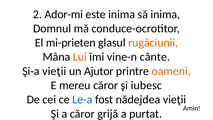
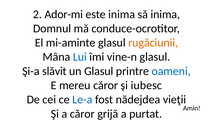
mi-prieten: mi-prieten -> mi-aminte
Lui colour: orange -> blue
vine-n cânte: cânte -> glasul
Şi-a vieţii: vieţii -> slăvit
un Ajutor: Ajutor -> Glasul
oameni colour: orange -> blue
